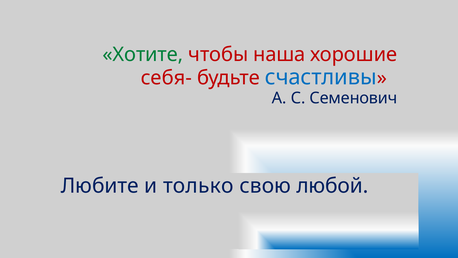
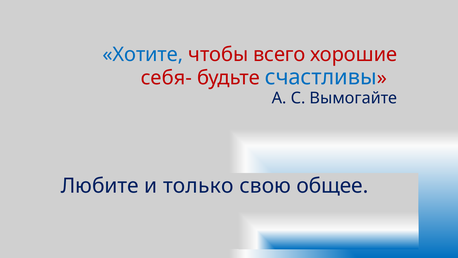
Хотите colour: green -> blue
наша: наша -> всего
Семенович: Семенович -> Вымогайте
любой: любой -> общее
